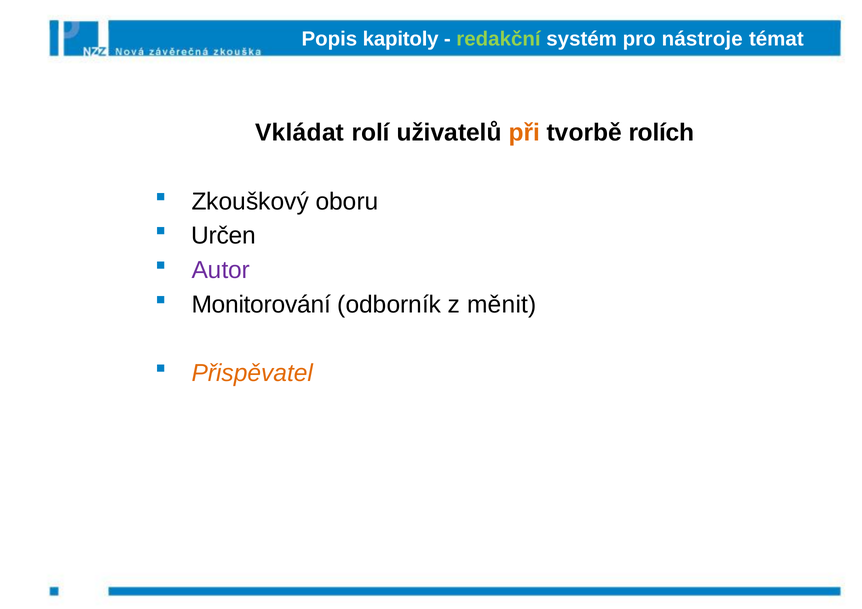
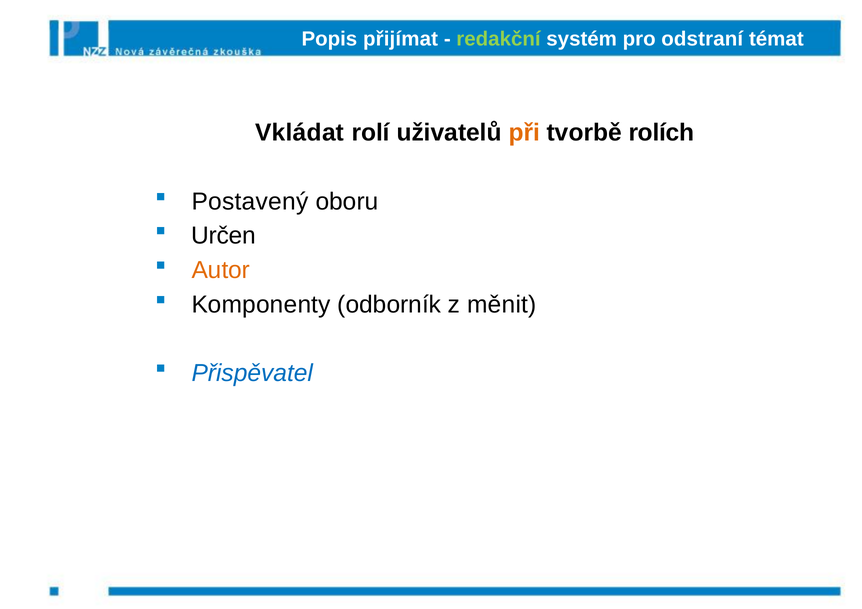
kapitoly: kapitoly -> přijímat
nástroje: nástroje -> odstraní
Zkouškový: Zkouškový -> Postavený
Autor colour: purple -> orange
Monitorování: Monitorování -> Komponenty
Přispěvatel colour: orange -> blue
